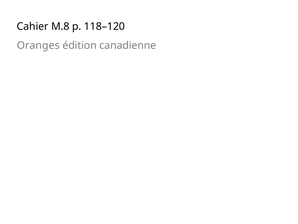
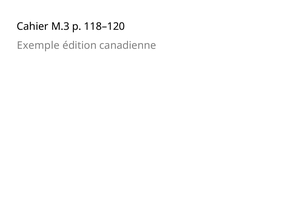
M.8: M.8 -> M.3
Oranges: Oranges -> Exemple
